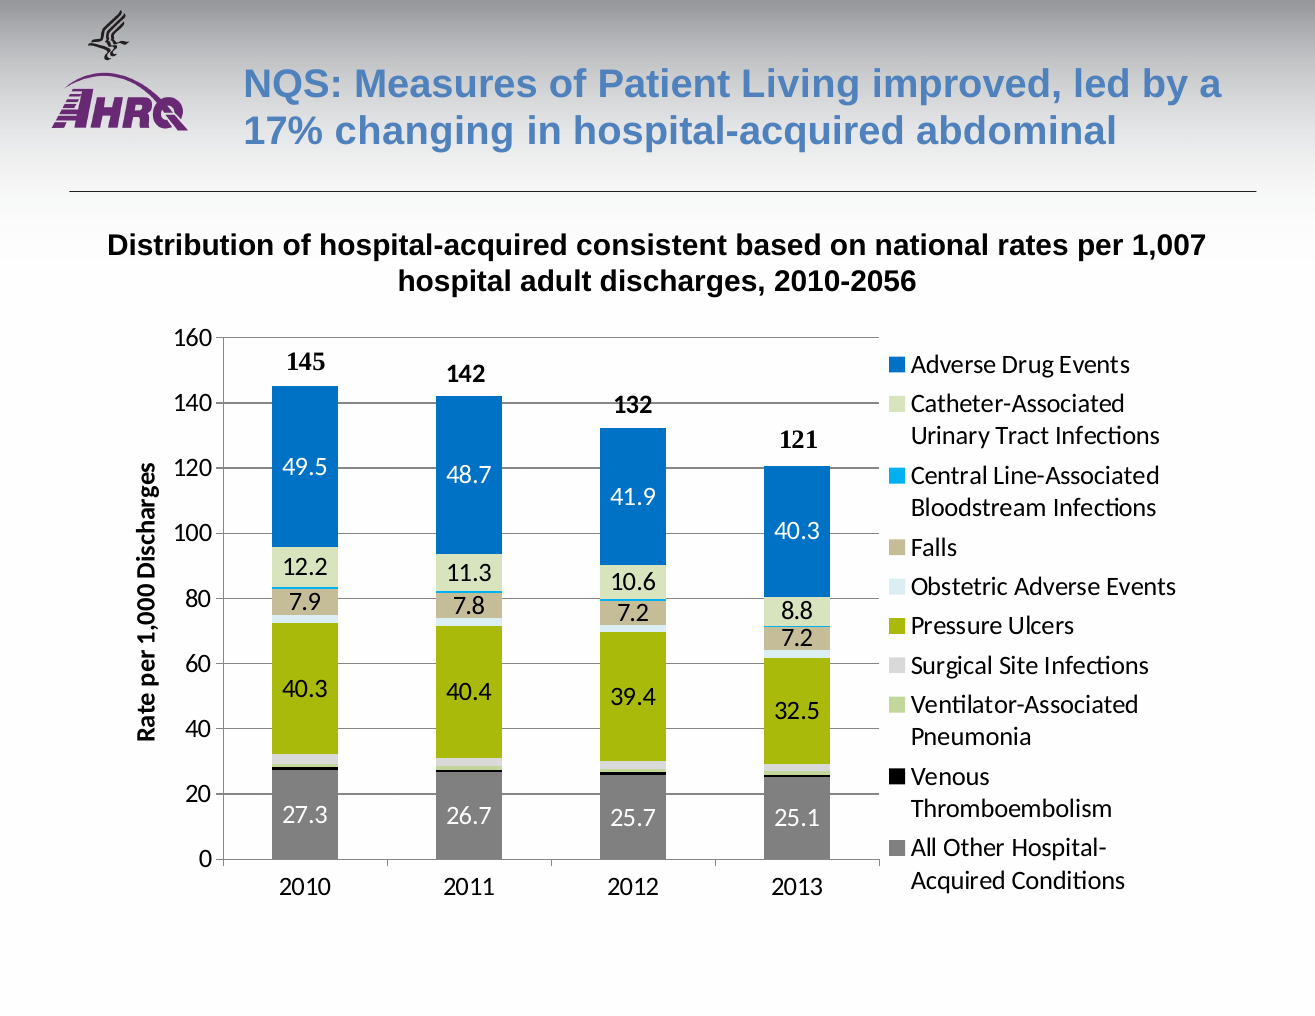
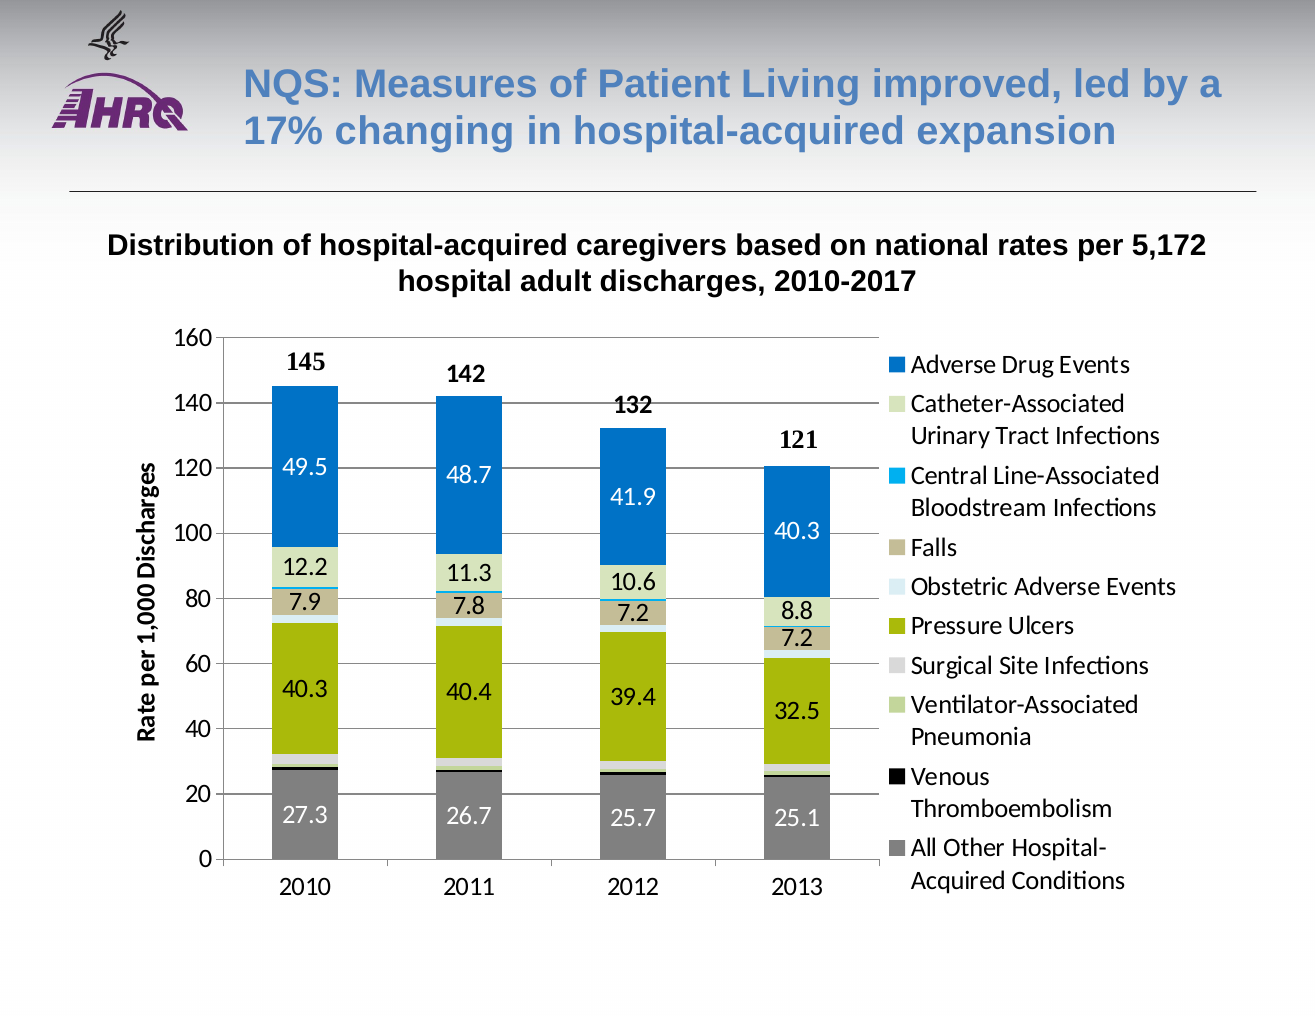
abdominal: abdominal -> expansion
consistent: consistent -> caregivers
1,007: 1,007 -> 5,172
2010-2056: 2010-2056 -> 2010-2017
